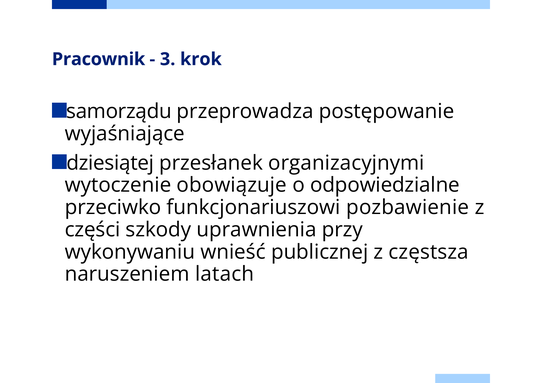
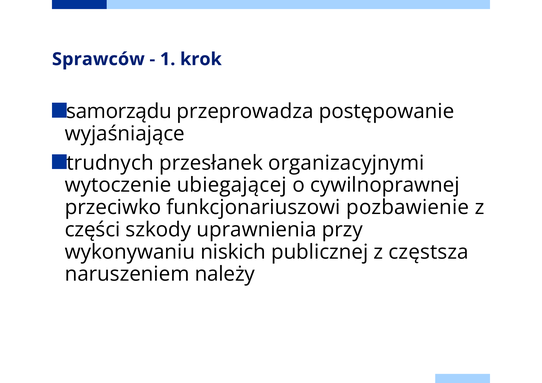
Pracownik: Pracownik -> Sprawców
3: 3 -> 1
dziesiątej: dziesiątej -> trudnych
obowiązuje: obowiązuje -> ubiegającej
odpowiedzialne: odpowiedzialne -> cywilnoprawnej
wnieść: wnieść -> niskich
latach: latach -> należy
